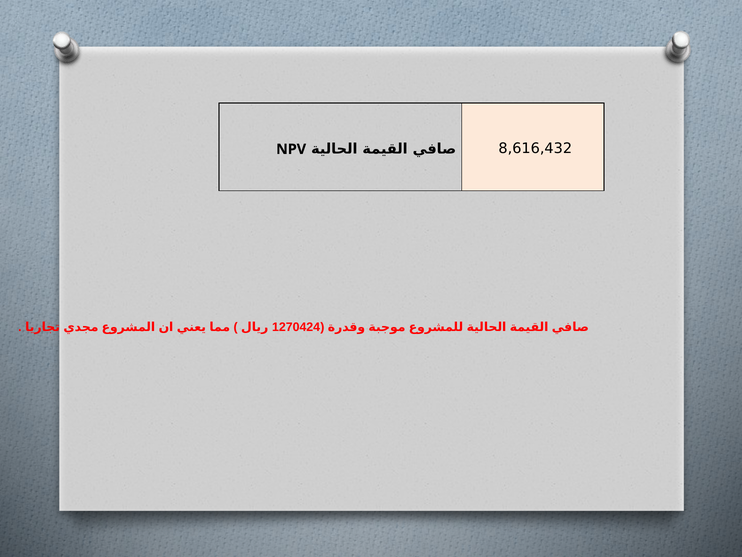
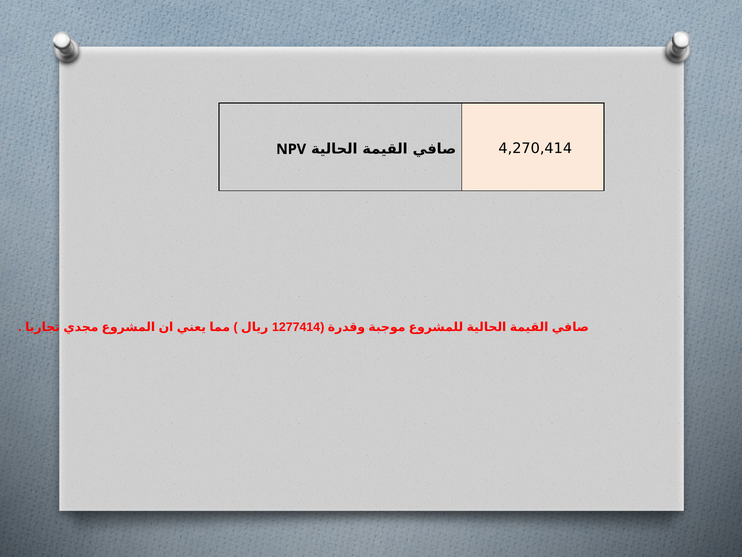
8,616,432: 8,616,432 -> 4,270,414
1270424: 1270424 -> 1277414
